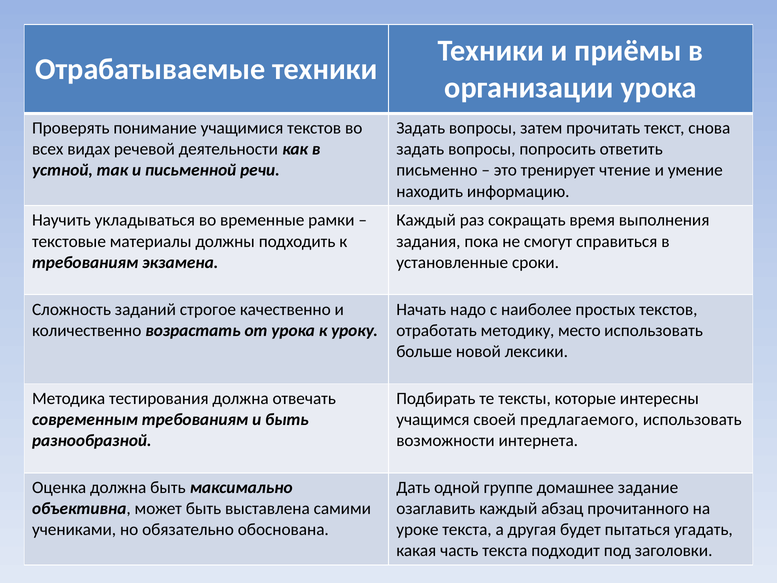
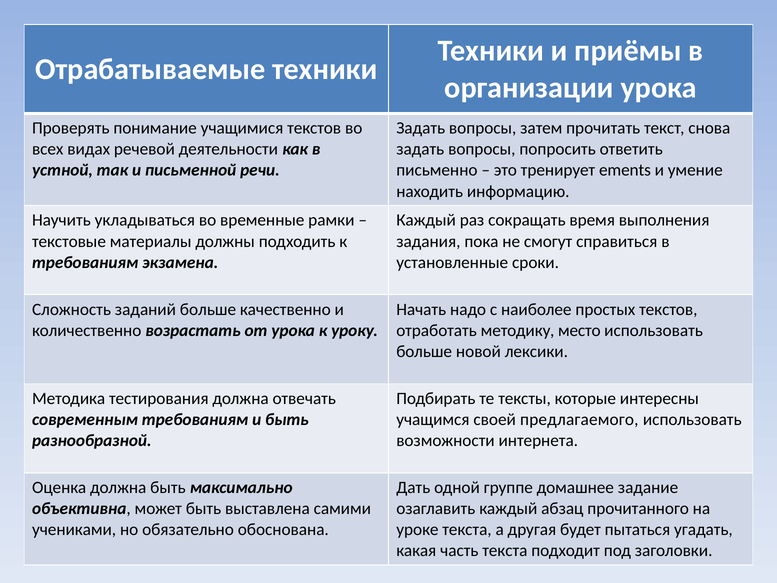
чтение: чтение -> ements
заданий строгое: строгое -> больше
